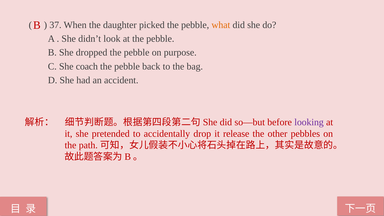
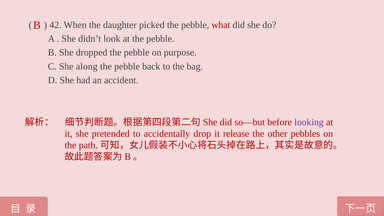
37: 37 -> 42
what colour: orange -> red
coach: coach -> along
